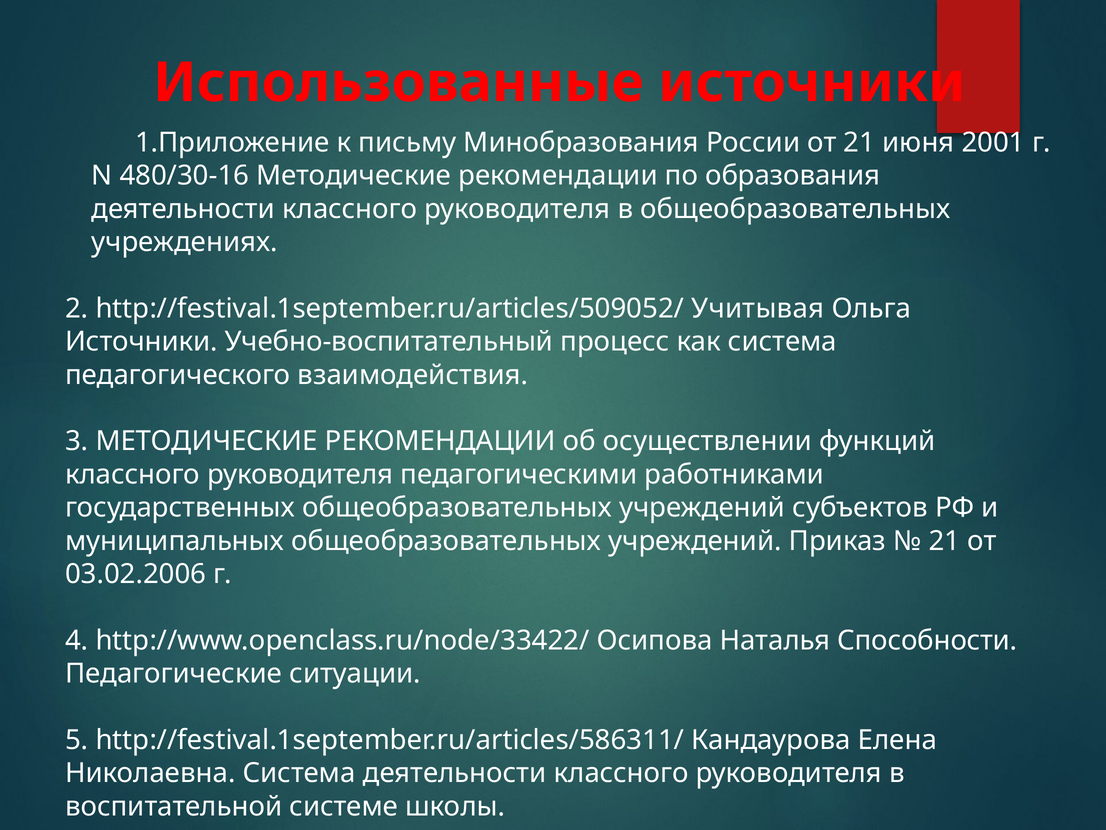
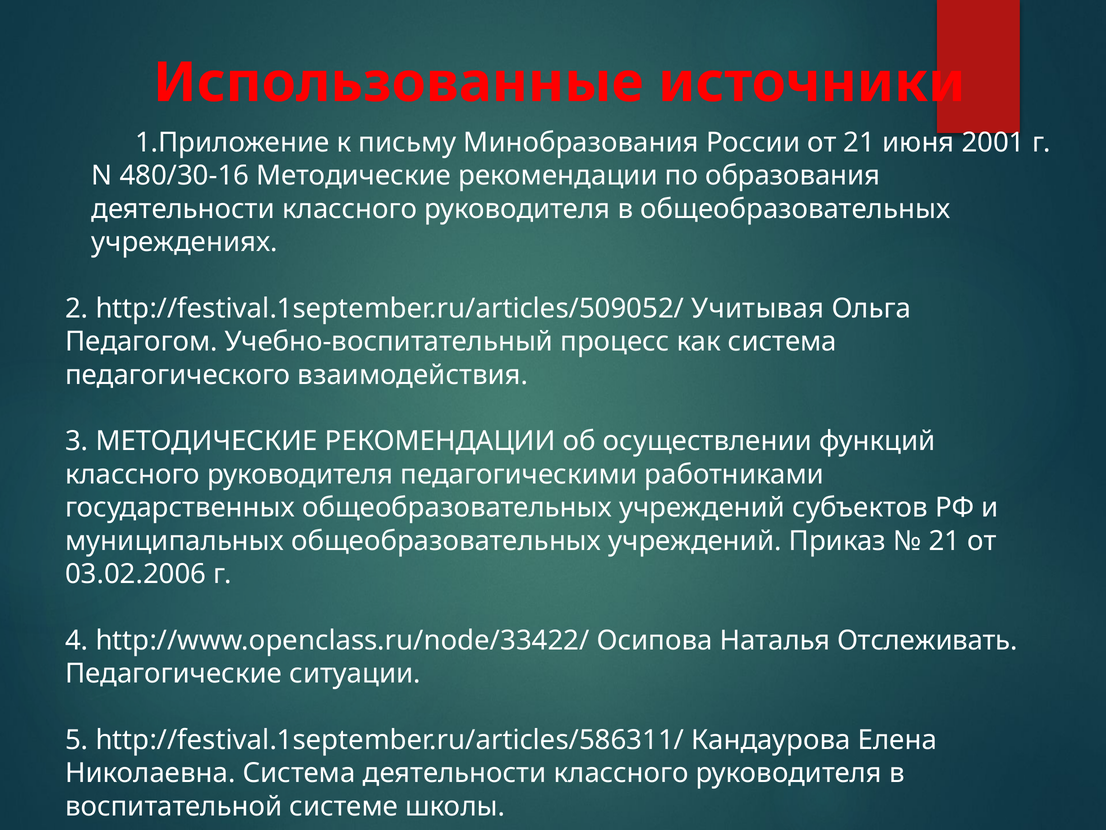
Источники at (141, 341): Источники -> Педагогом
Способности: Способности -> Отслеживать
